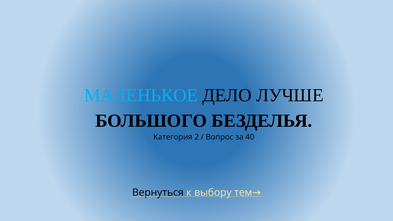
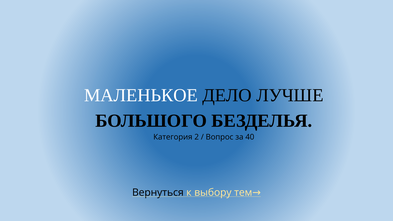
МАЛЕНЬКОЕ colour: light blue -> white
